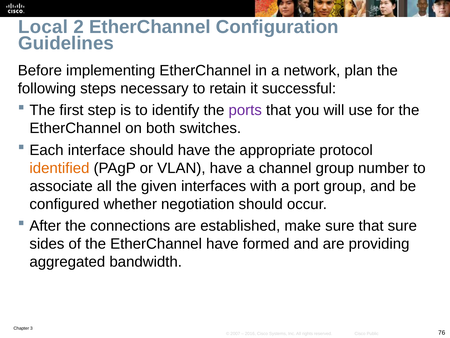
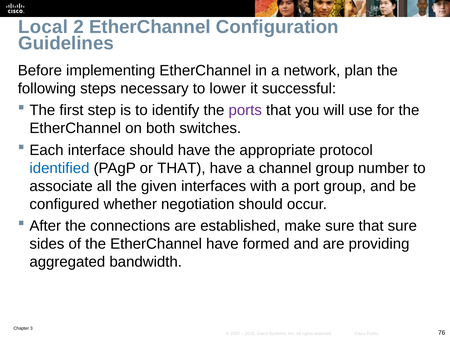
retain: retain -> lower
identified colour: orange -> blue
or VLAN: VLAN -> THAT
